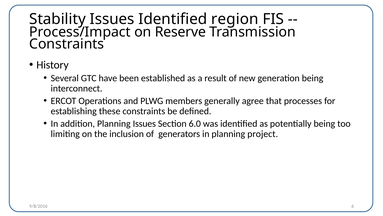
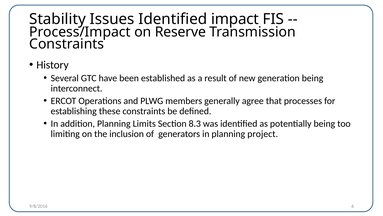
region: region -> impact
Planning Issues: Issues -> Limits
6.0: 6.0 -> 8.3
